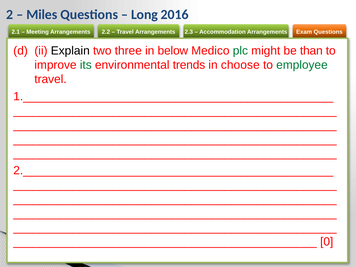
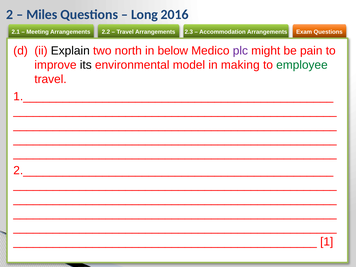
three: three -> north
plc colour: green -> purple
than: than -> pain
its colour: green -> black
trends: trends -> model
choose: choose -> making
0: 0 -> 1
